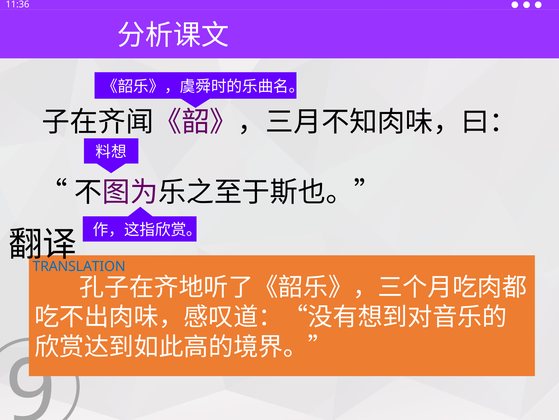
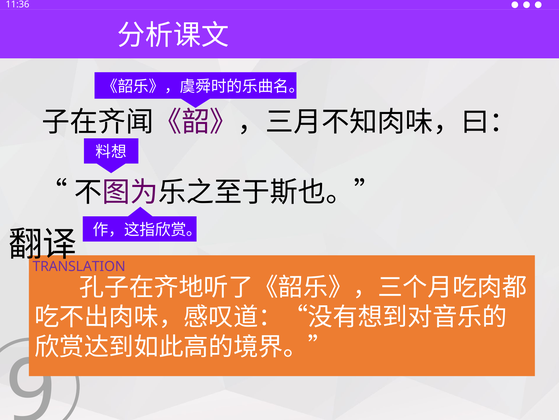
TRANSLATION colour: blue -> purple
